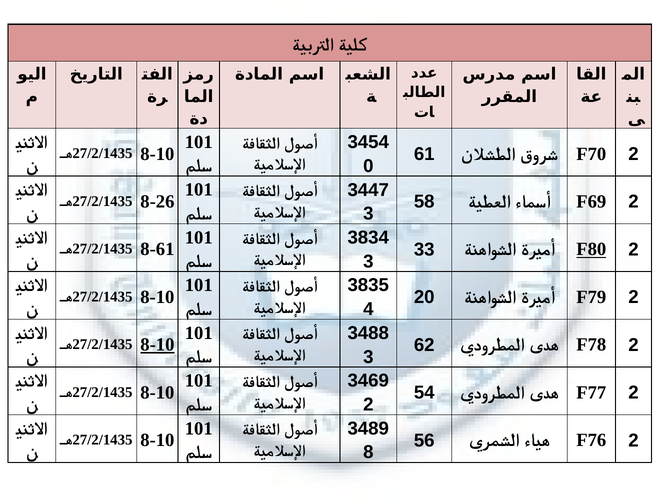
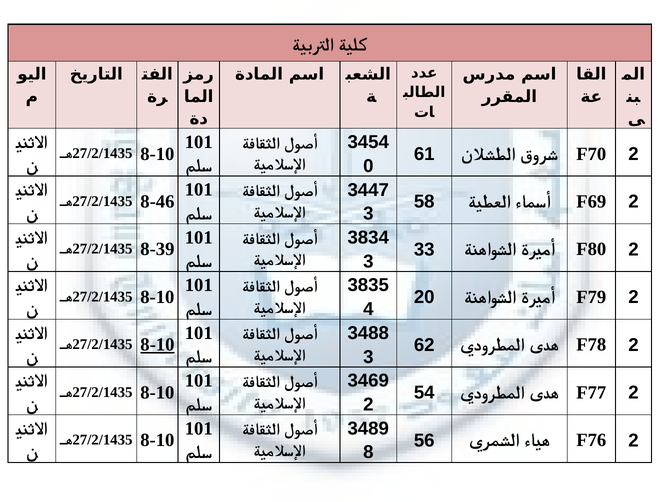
8-26: 8-26 -> 8-46
F80 underline: present -> none
8-61: 8-61 -> 8-39
